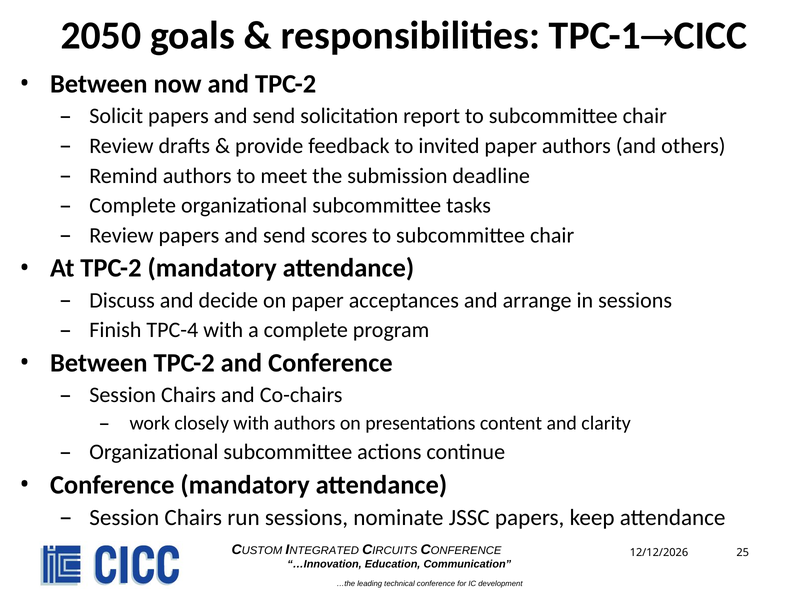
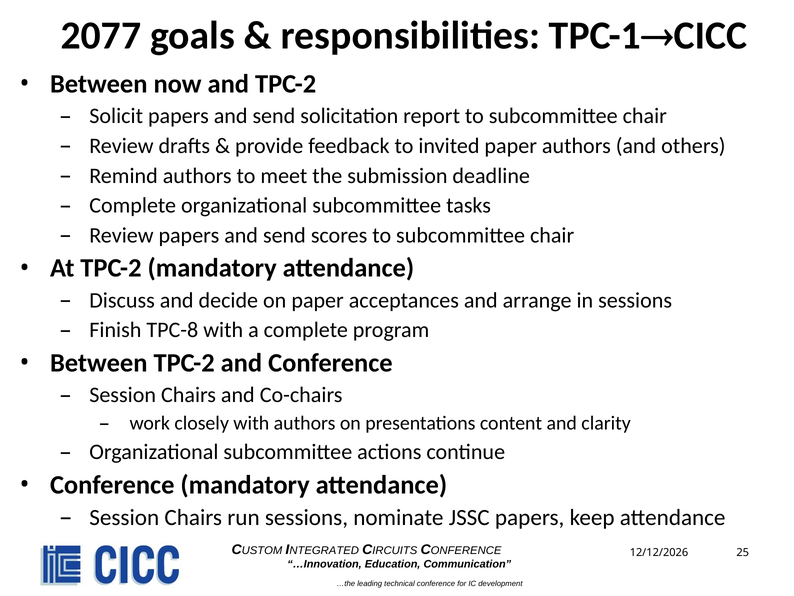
2050: 2050 -> 2077
TPC-4: TPC-4 -> TPC-8
